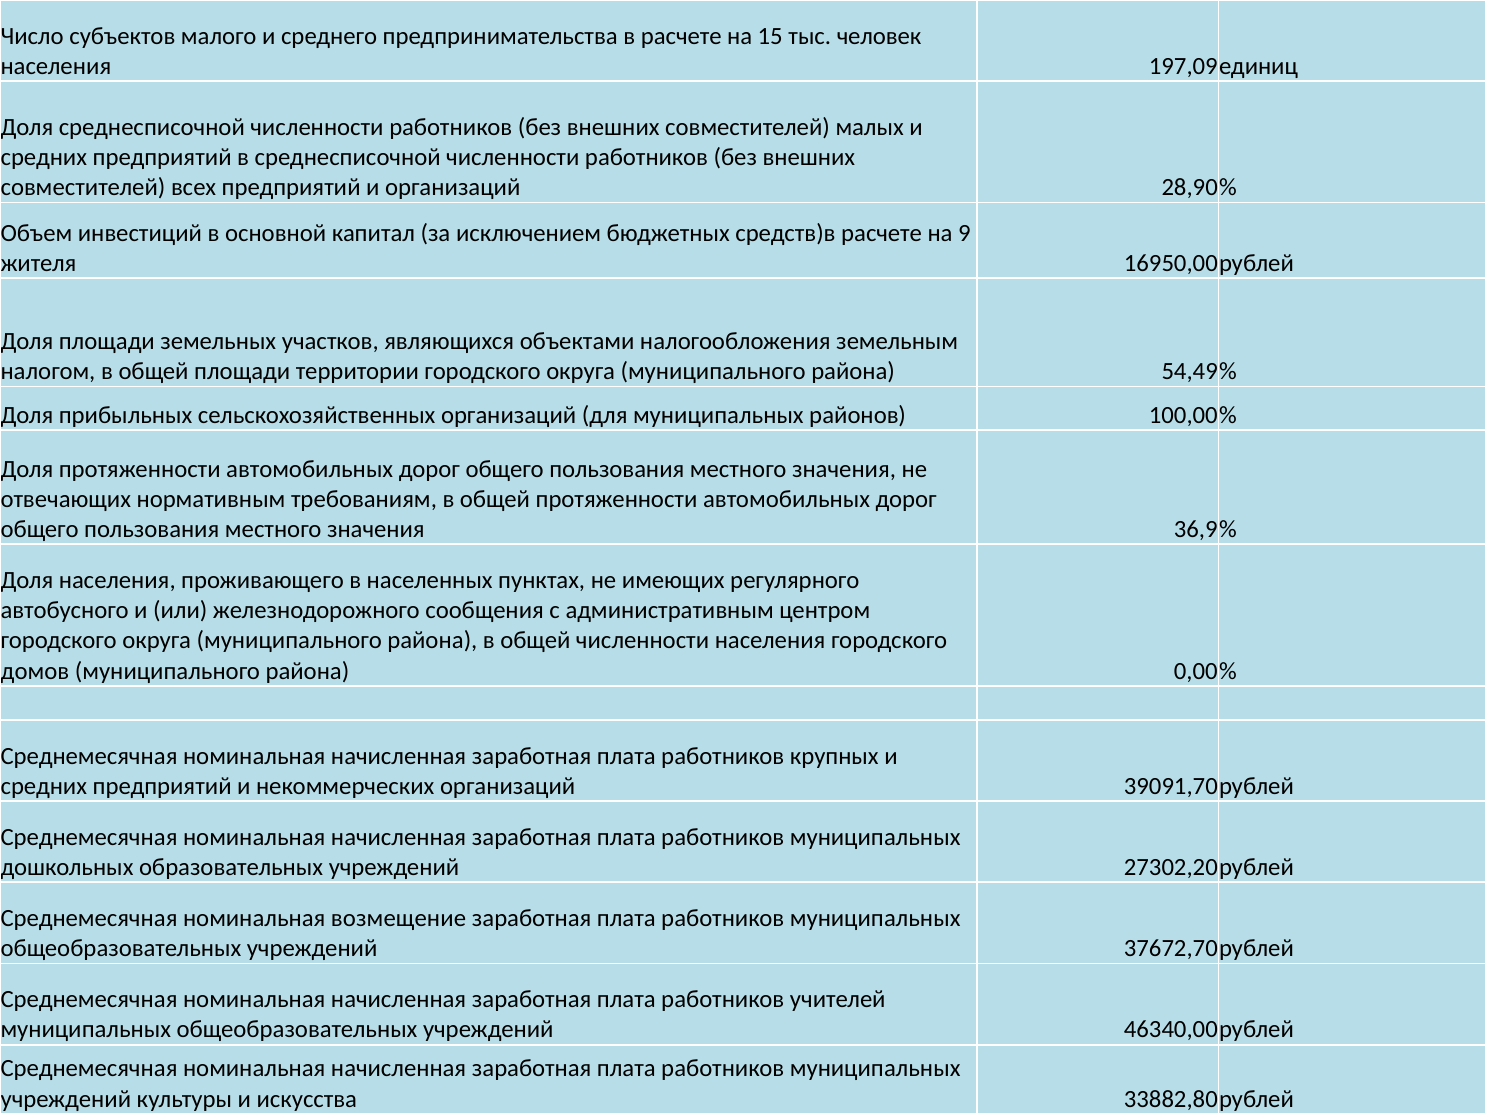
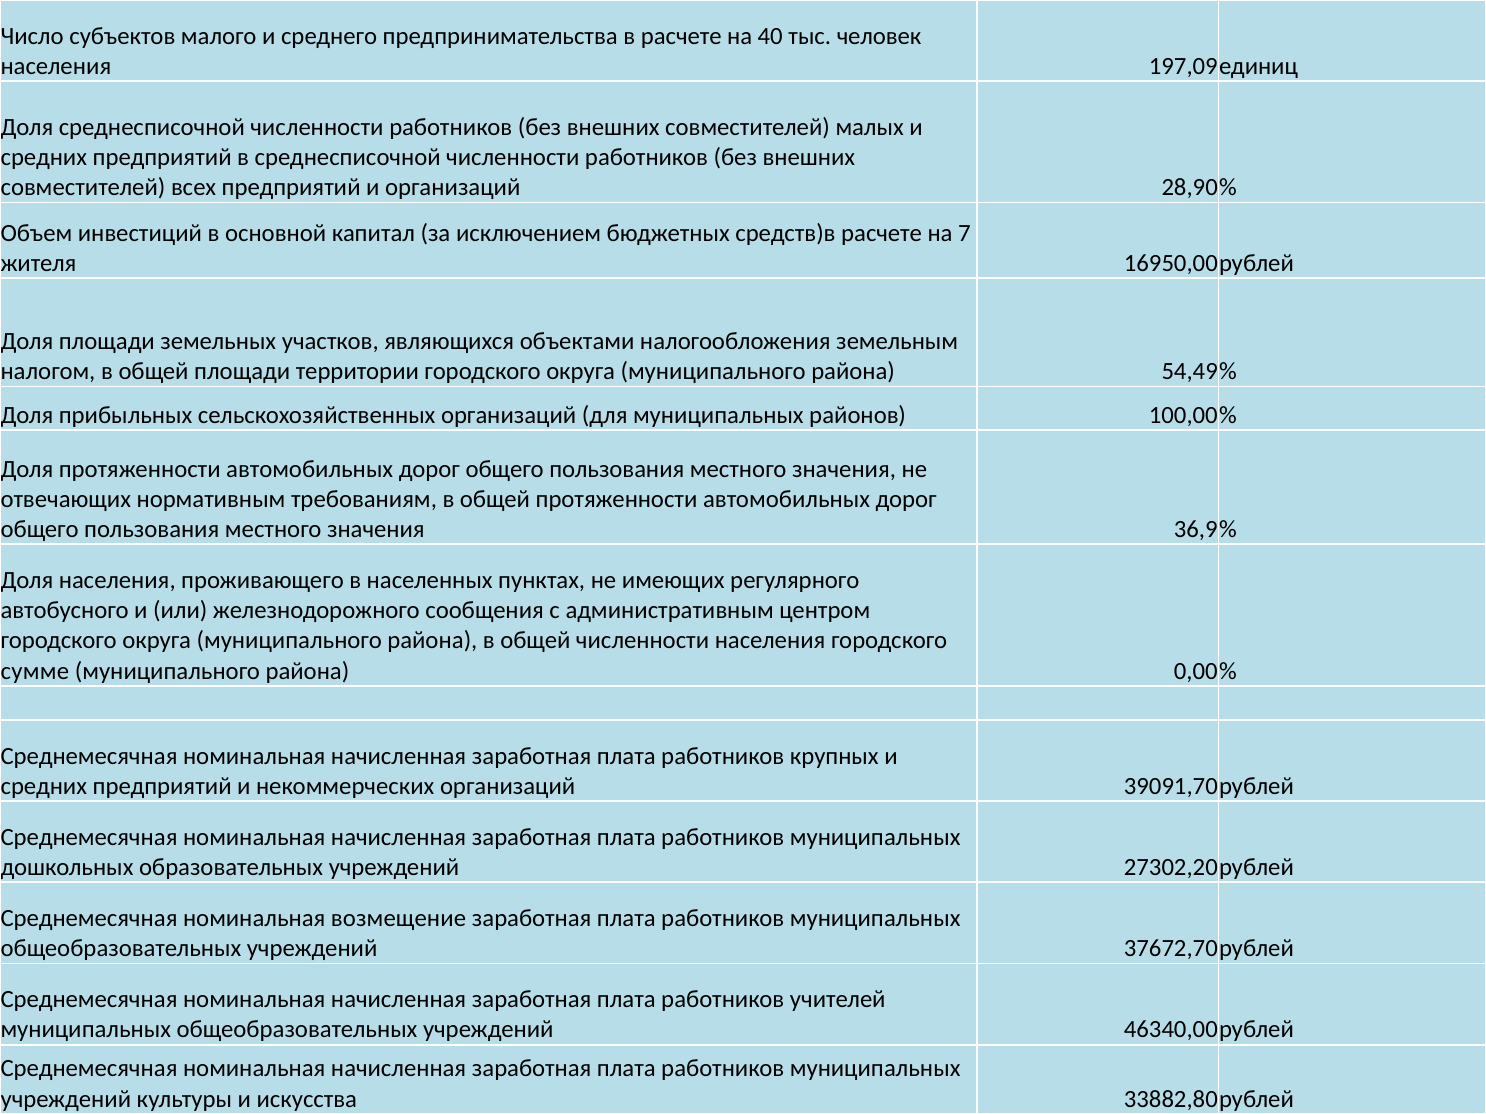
15: 15 -> 40
9: 9 -> 7
домов: домов -> сумме
